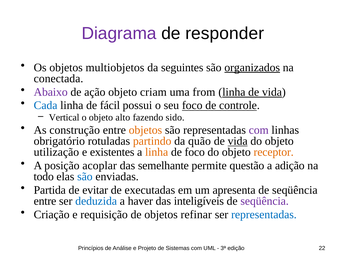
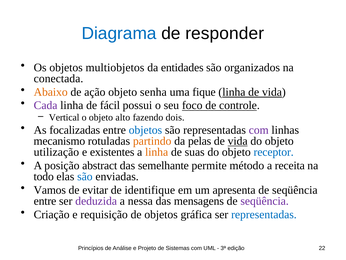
Diagrama colour: purple -> blue
seguintes: seguintes -> entidades
organizados underline: present -> none
Abaixo colour: purple -> orange
criam: criam -> senha
from: from -> fique
Cada colour: blue -> purple
sido: sido -> dois
construção: construção -> focalizadas
objetos at (145, 130) colour: orange -> blue
obrigatório: obrigatório -> mecanismo
quão: quão -> pelas
de foco: foco -> suas
receptor colour: orange -> blue
acoplar: acoplar -> abstract
questão: questão -> método
adição: adição -> receita
Partida: Partida -> Vamos
executadas: executadas -> identifique
deduzida colour: blue -> purple
haver: haver -> nessa
inteligíveis: inteligíveis -> mensagens
refinar: refinar -> gráfica
